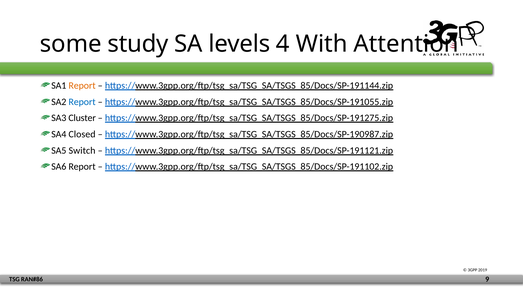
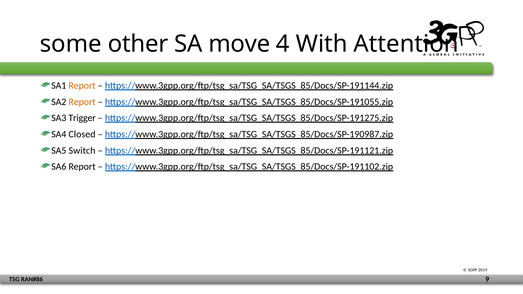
study: study -> other
levels: levels -> move
Report at (82, 102) colour: blue -> orange
Cluster: Cluster -> Trigger
